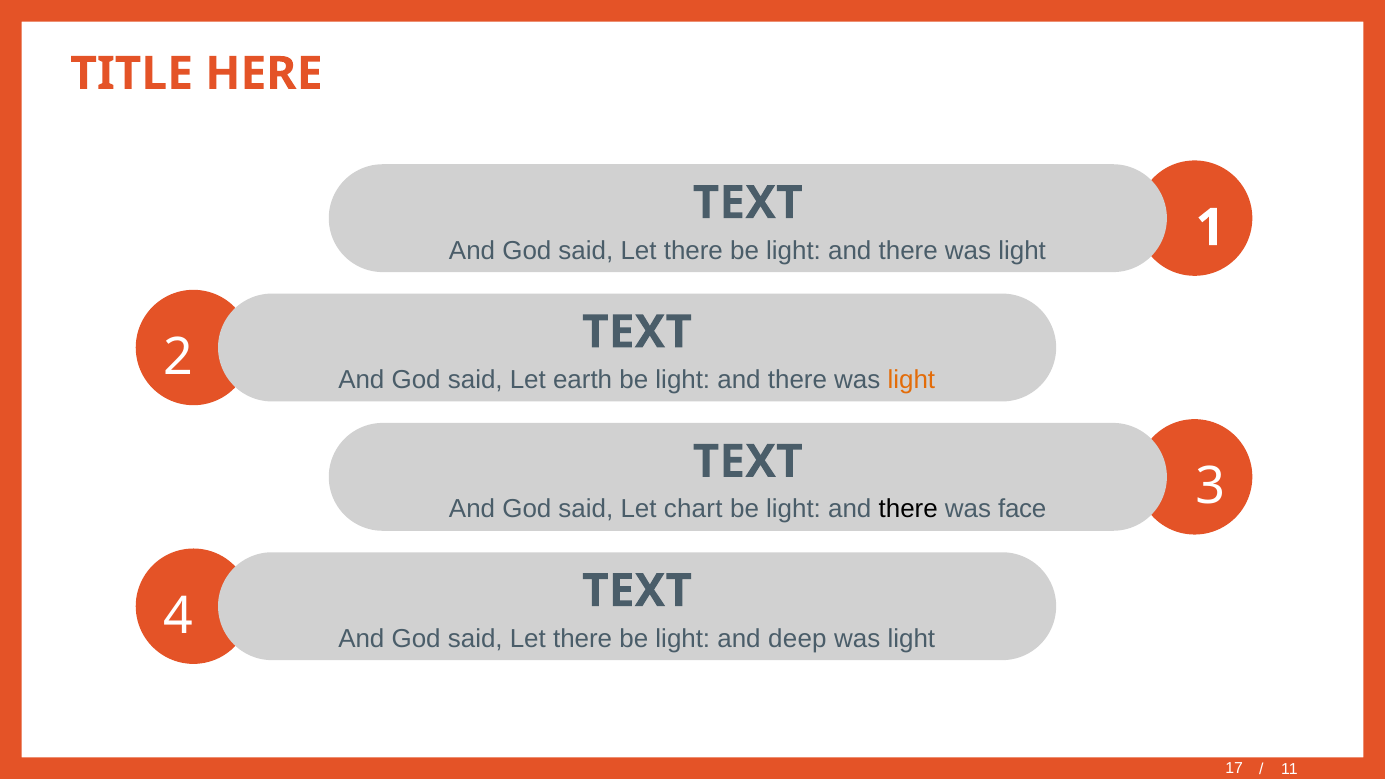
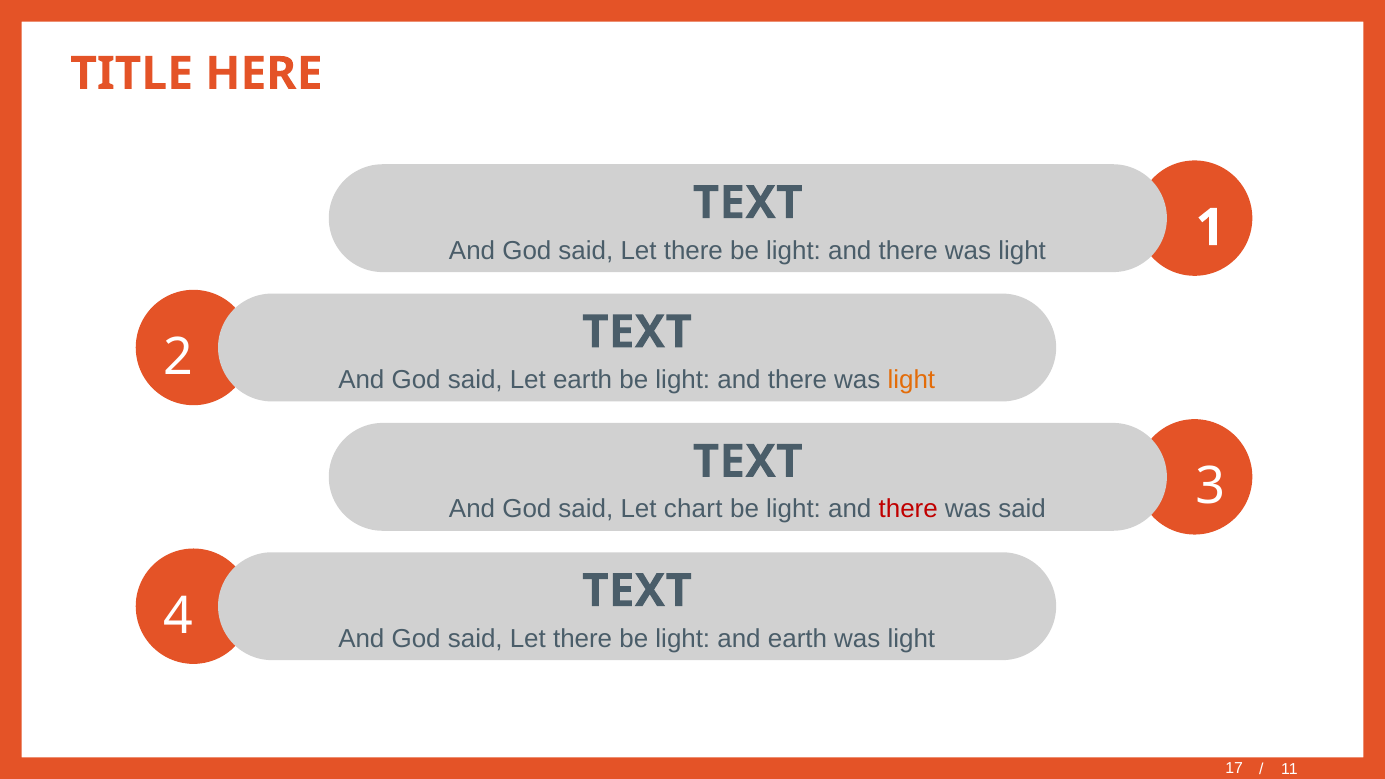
there at (908, 509) colour: black -> red
was face: face -> said
and deep: deep -> earth
